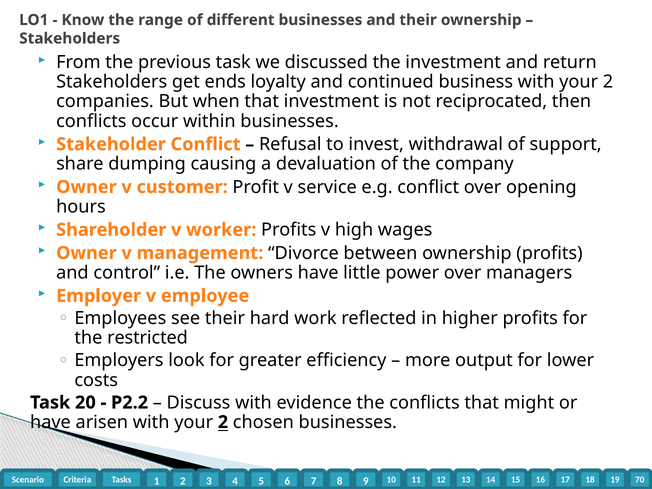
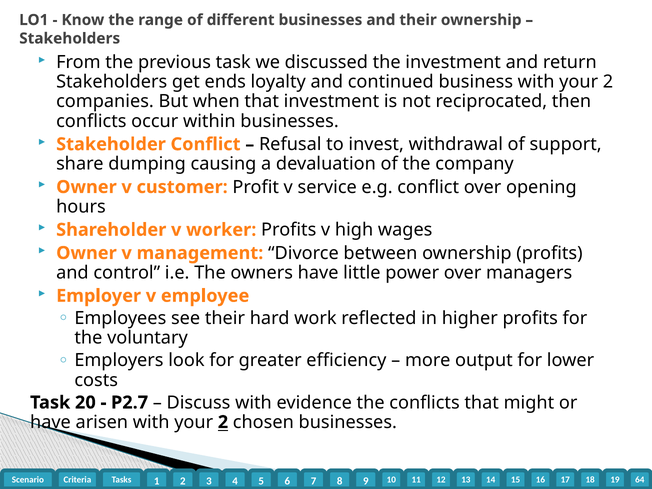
restricted: restricted -> voluntary
P2.2: P2.2 -> P2.7
70: 70 -> 64
